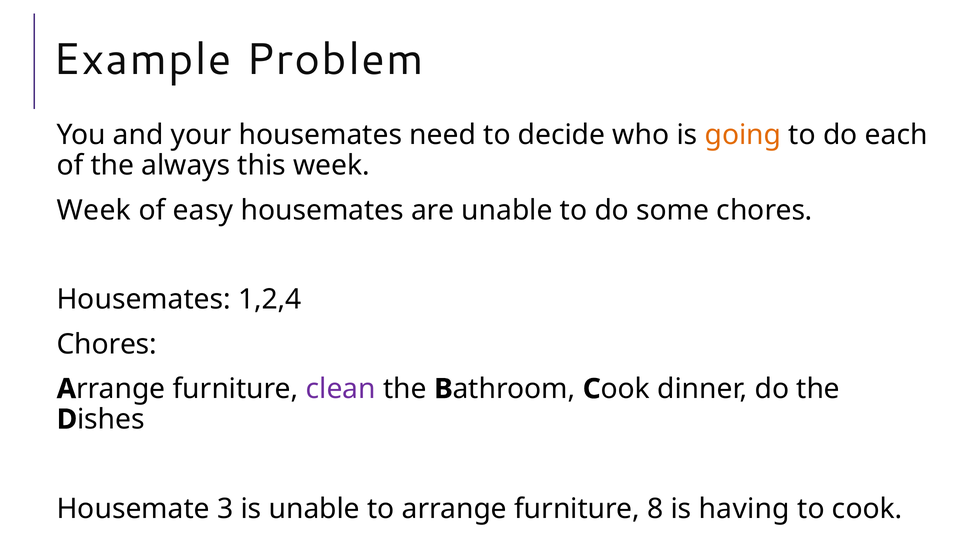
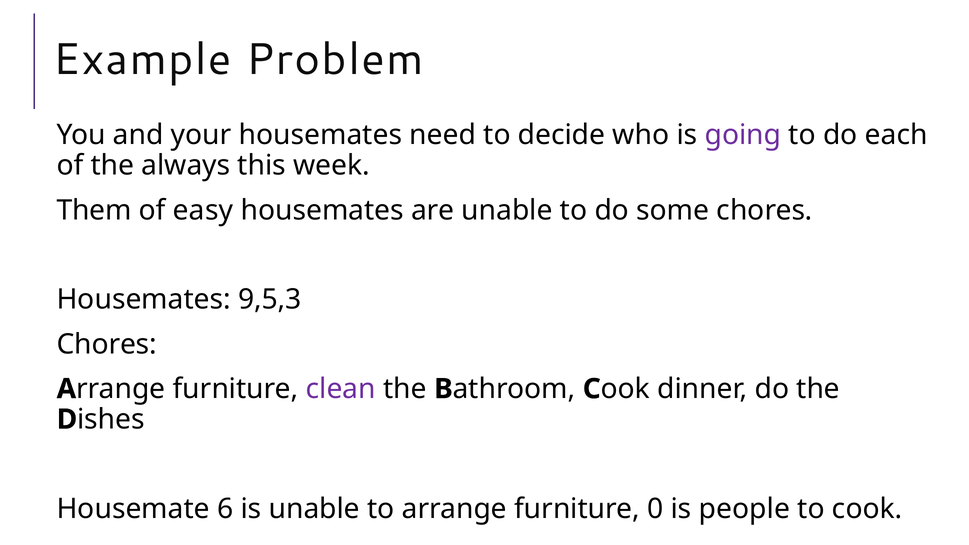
going colour: orange -> purple
Week at (94, 210): Week -> Them
1,2,4: 1,2,4 -> 9,5,3
3: 3 -> 6
8: 8 -> 0
having: having -> people
